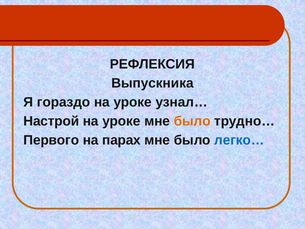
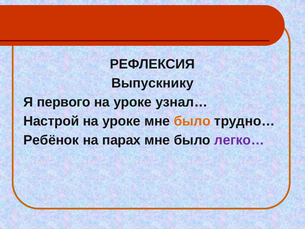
Выпускника: Выпускника -> Выпускнику
гораздо: гораздо -> первого
Первого: Первого -> Ребёнок
легко… colour: blue -> purple
